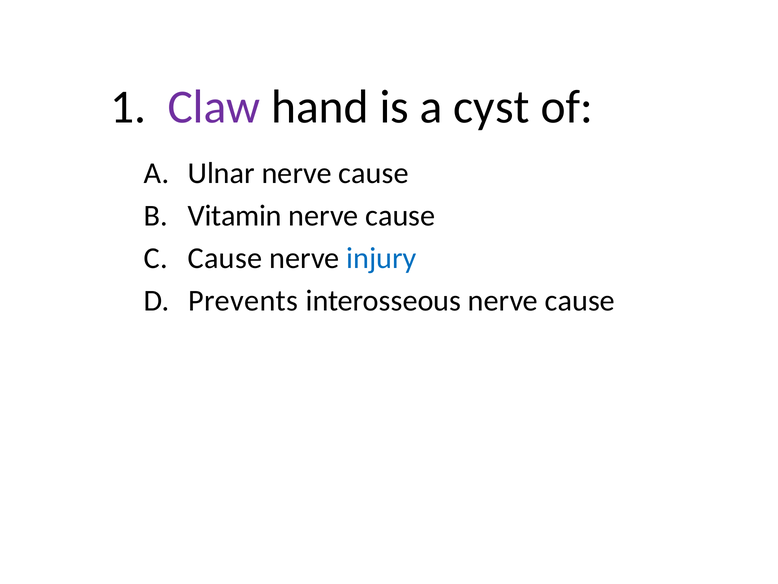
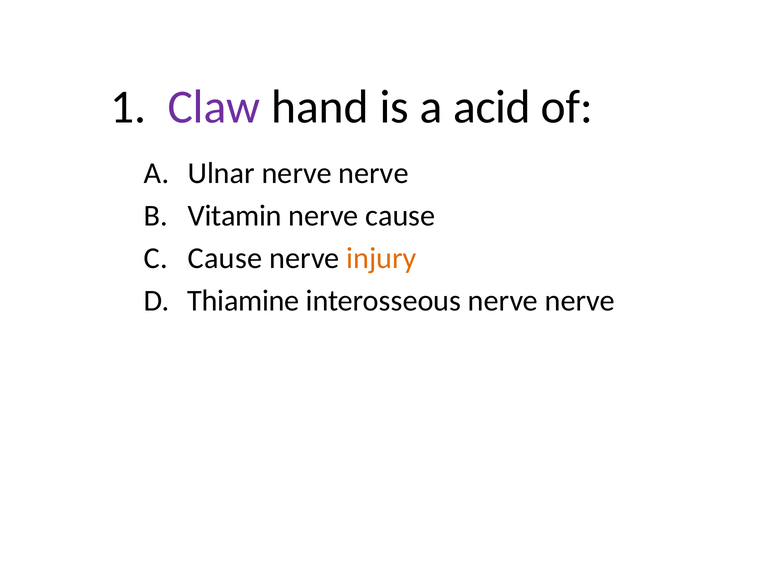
cyst: cyst -> acid
Ulnar nerve cause: cause -> nerve
injury colour: blue -> orange
Prevents: Prevents -> Thiamine
interosseous nerve cause: cause -> nerve
